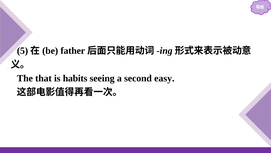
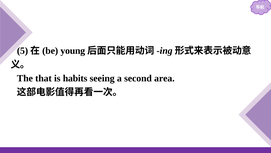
father: father -> young
easy: easy -> area
